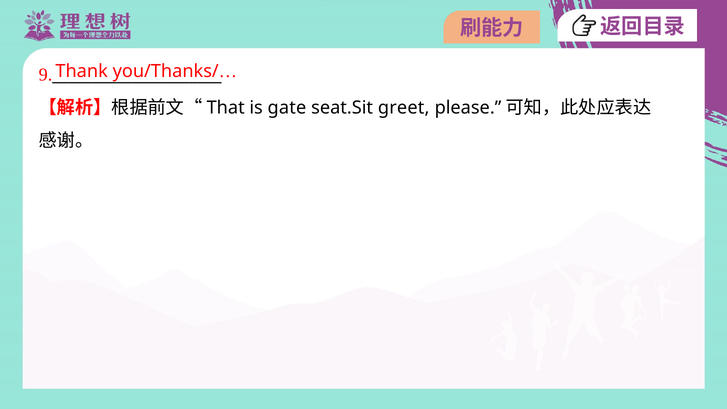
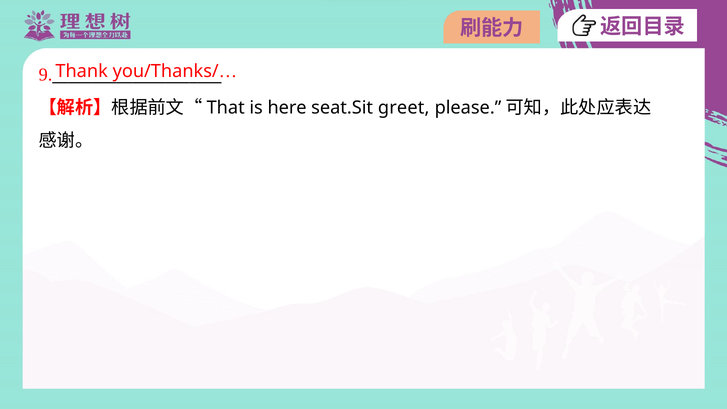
gate: gate -> here
